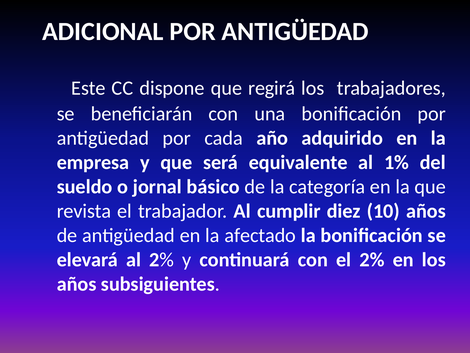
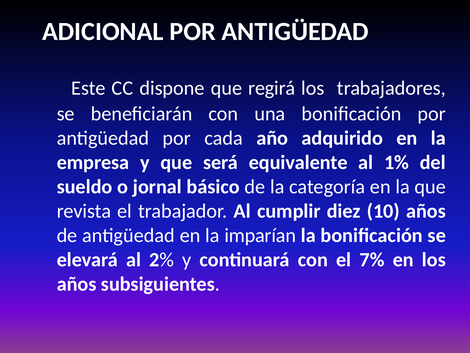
afectado: afectado -> imparían
el 2%: 2% -> 7%
